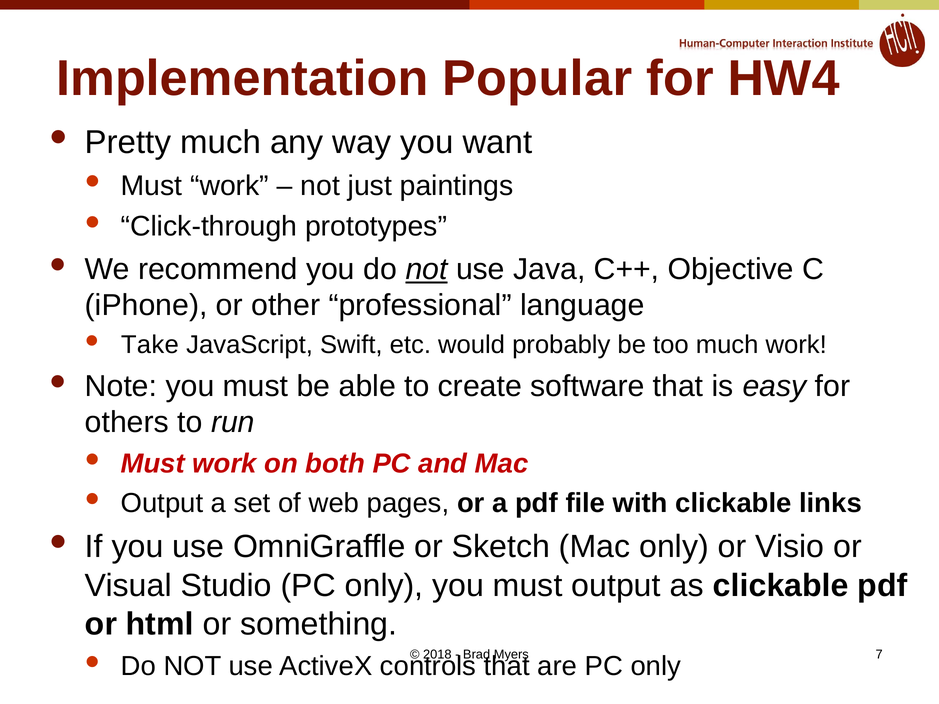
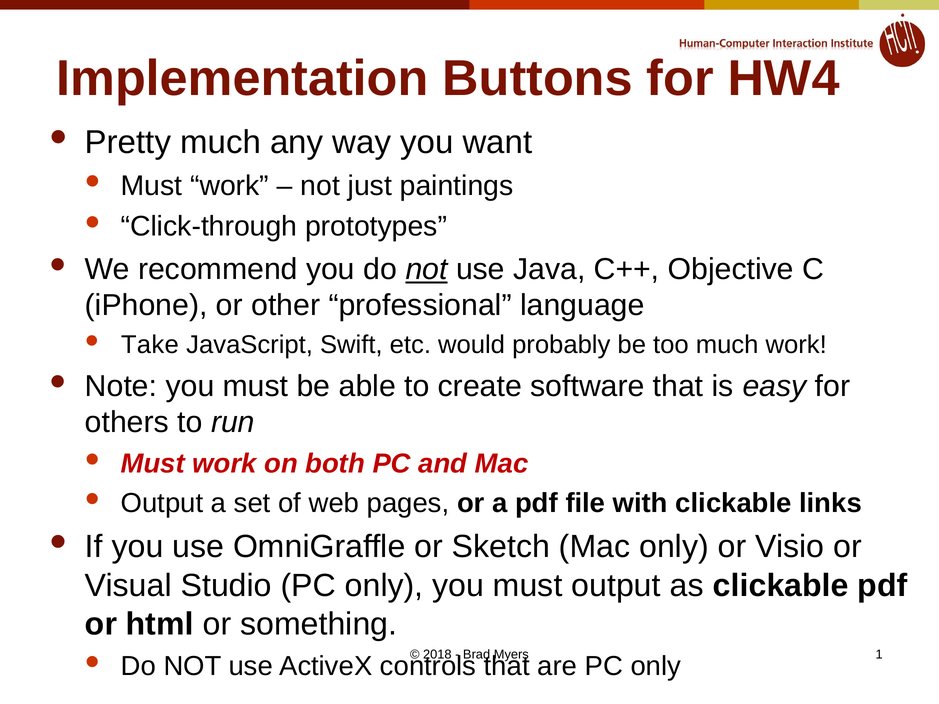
Popular: Popular -> Buttons
7: 7 -> 1
